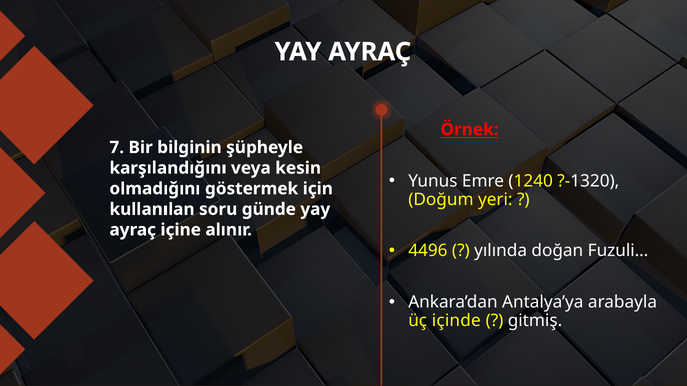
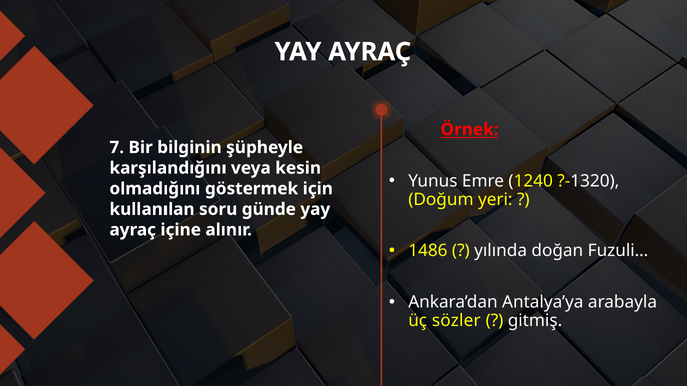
4496: 4496 -> 1486
içinde: içinde -> sözler
